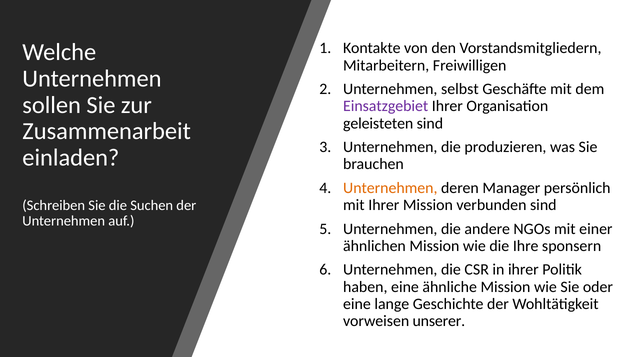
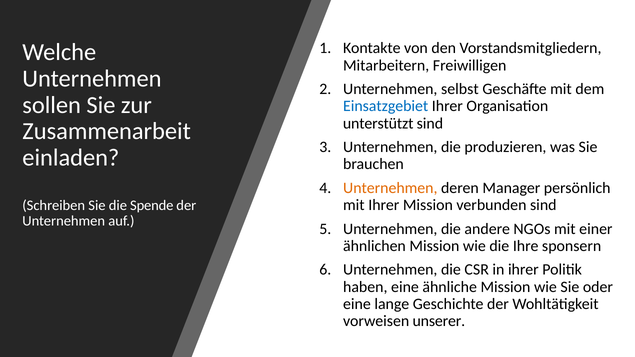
Einsatzgebiet colour: purple -> blue
geleisteten: geleisteten -> unterstützt
Suchen: Suchen -> Spende
